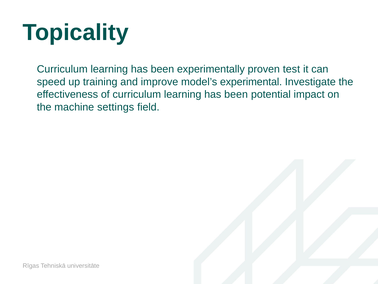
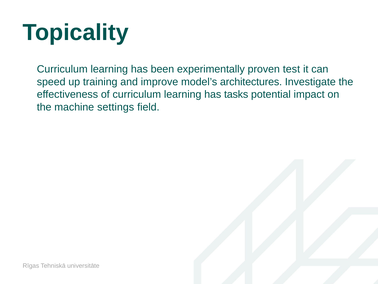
experimental: experimental -> architectures
curriculum learning has been: been -> tasks
